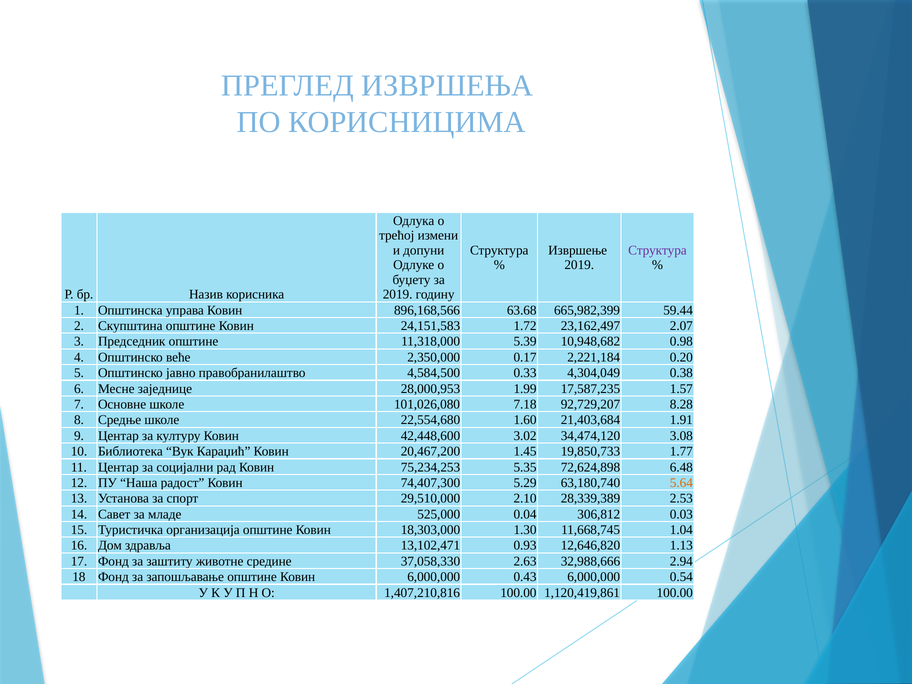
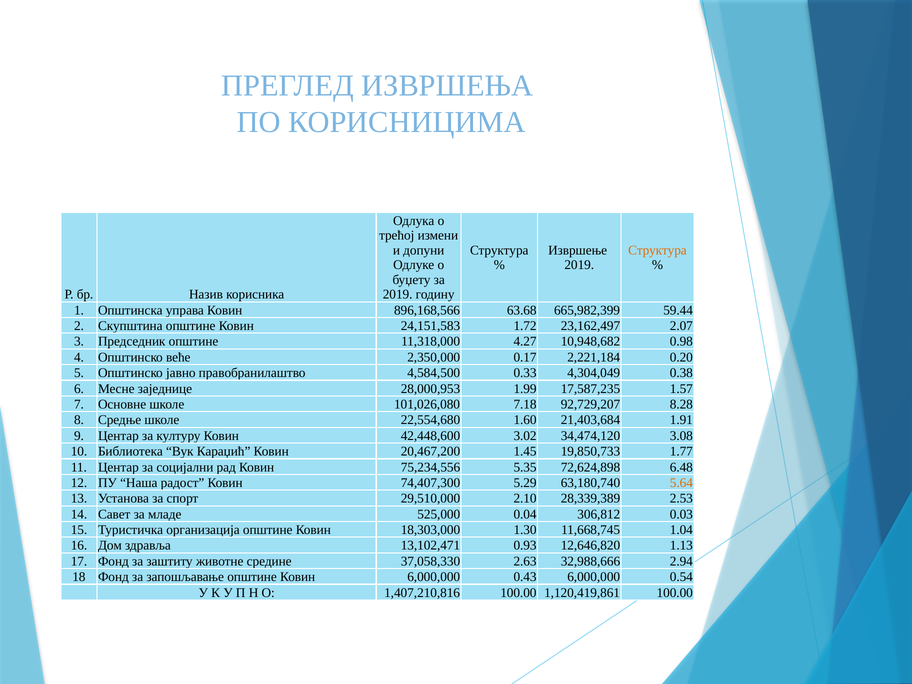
Структура at (657, 250) colour: purple -> orange
5.39: 5.39 -> 4.27
75,234,253: 75,234,253 -> 75,234,556
